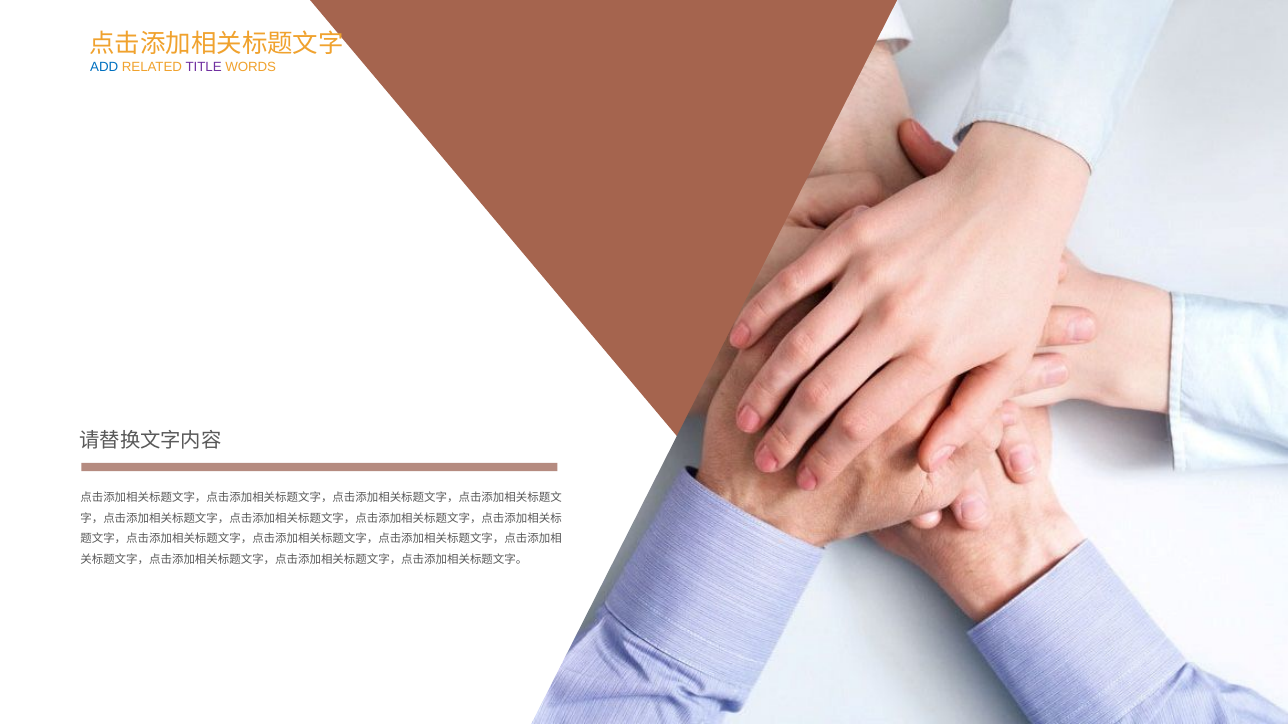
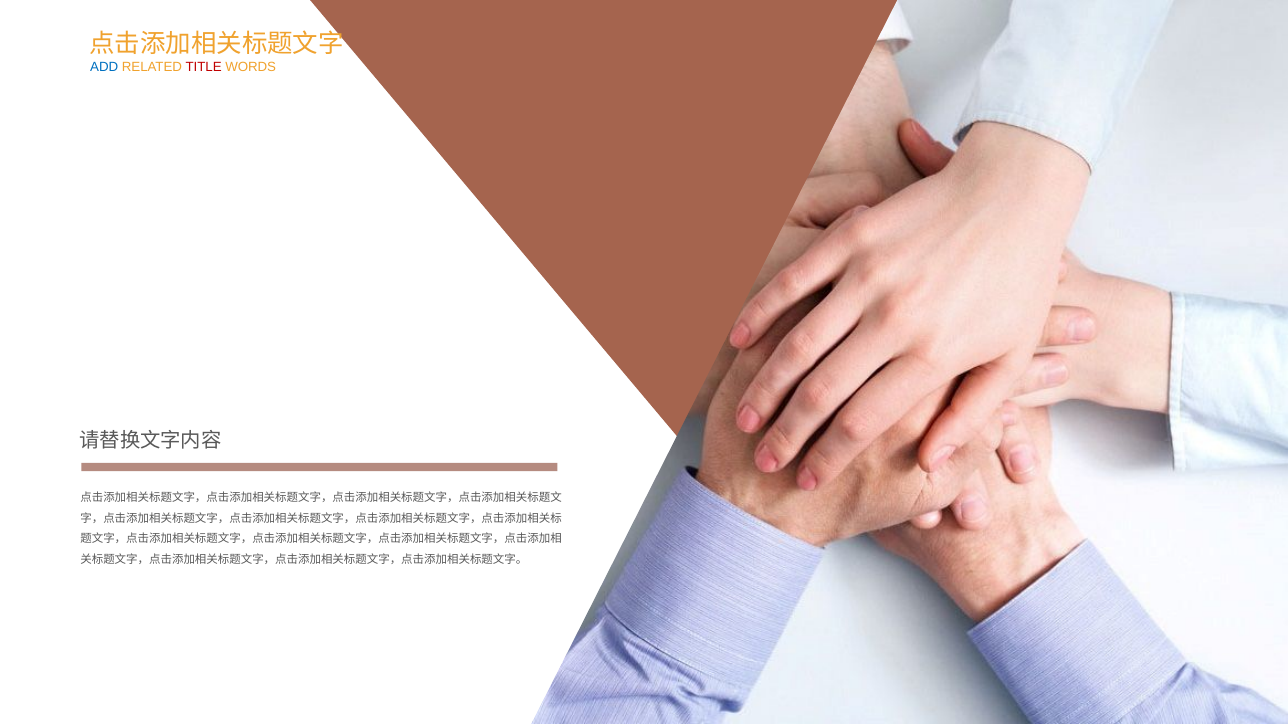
TITLE colour: purple -> red
